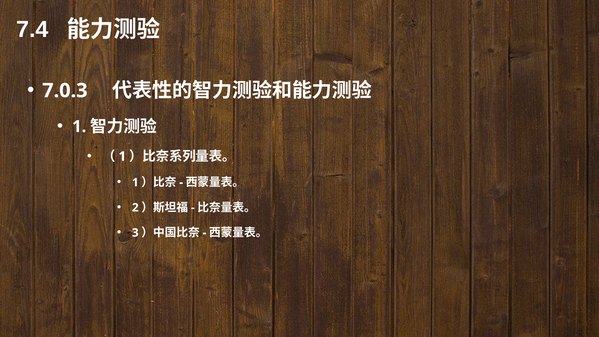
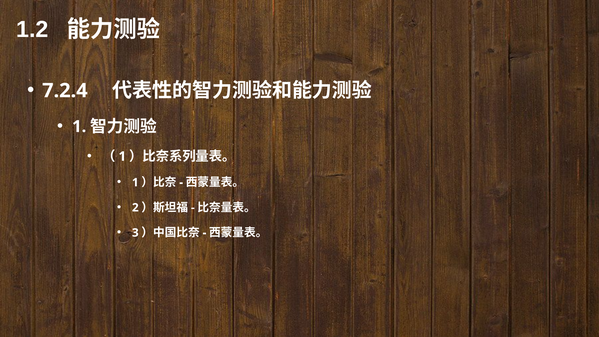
7.4: 7.4 -> 1.2
7.0.3: 7.0.3 -> 7.2.4
